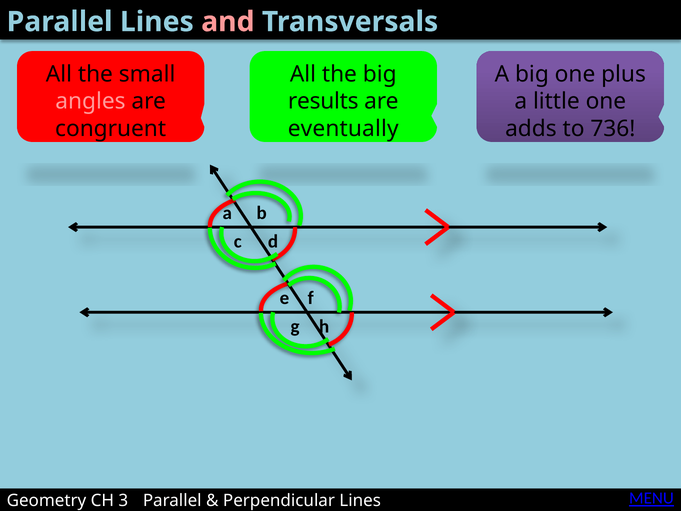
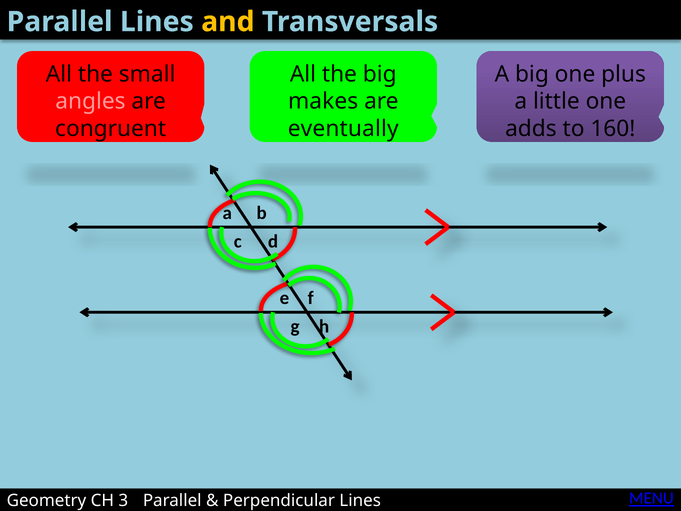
and colour: pink -> yellow
results: results -> makes
736: 736 -> 160
